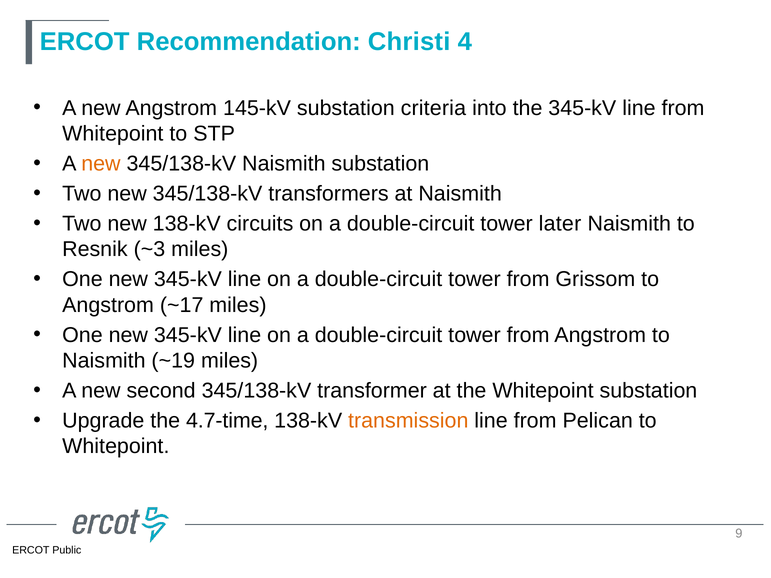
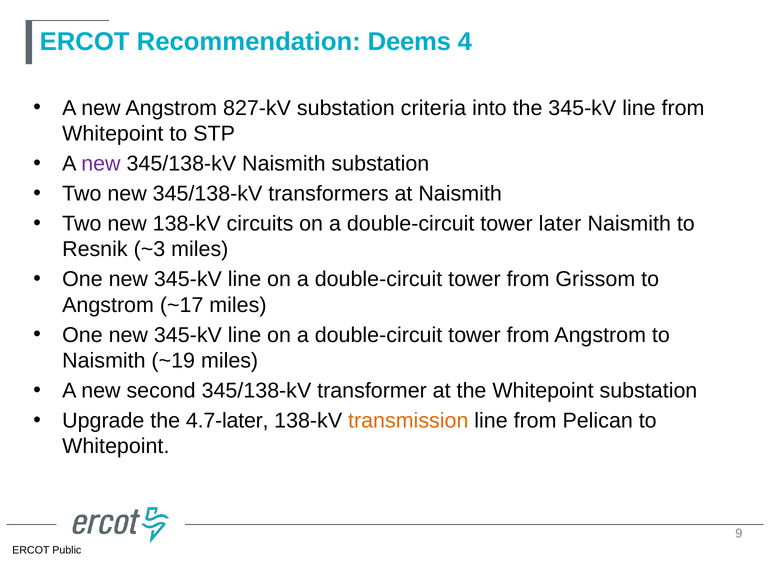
Christi: Christi -> Deems
145-kV: 145-kV -> 827-kV
new at (101, 164) colour: orange -> purple
4.7-time: 4.7-time -> 4.7-later
